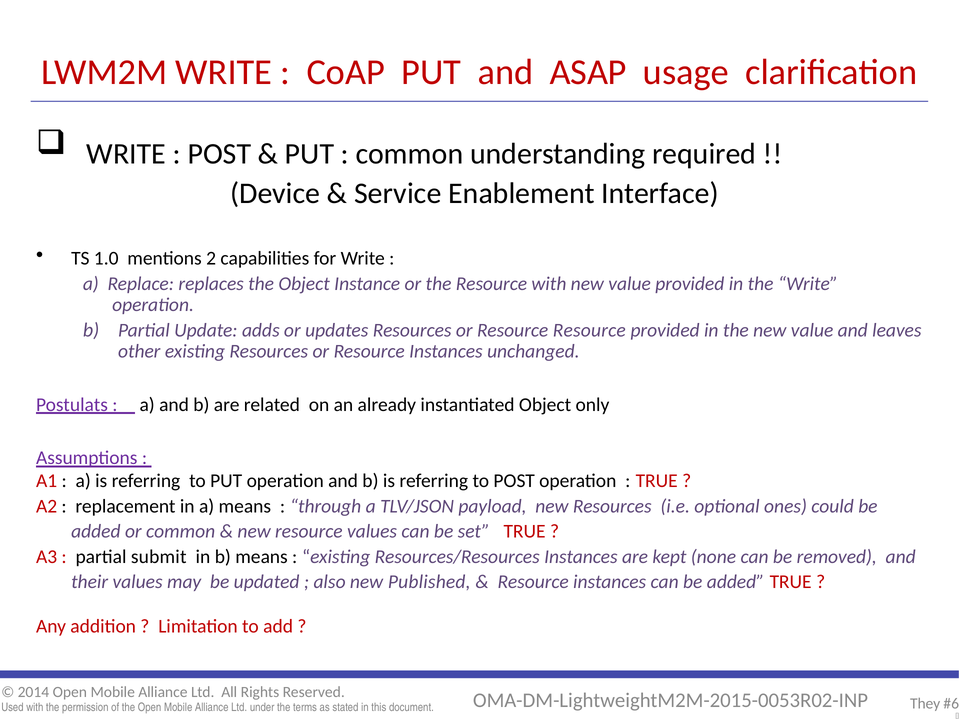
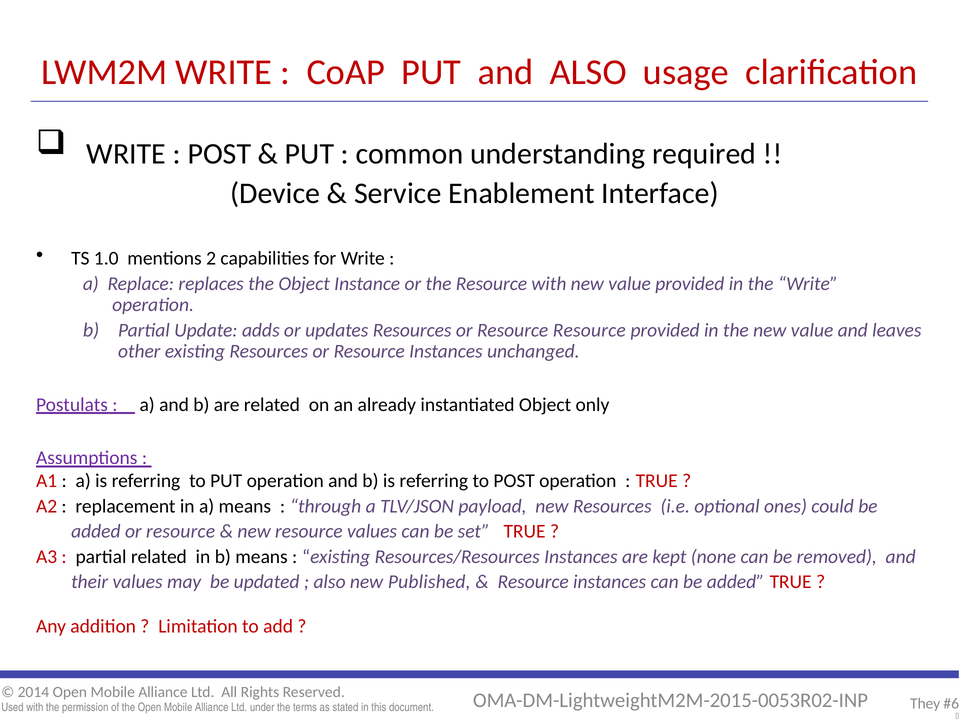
and ASAP: ASAP -> ALSO
added or common: common -> resource
partial submit: submit -> related
